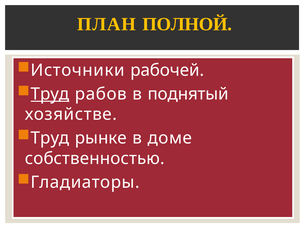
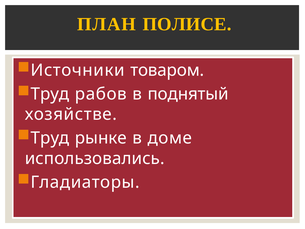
ПОЛНОЙ: ПОЛНОЙ -> ПОЛИСЕ
рабочей: рабочей -> товаром
Труд at (50, 94) underline: present -> none
собственностью: собственностью -> использовались
